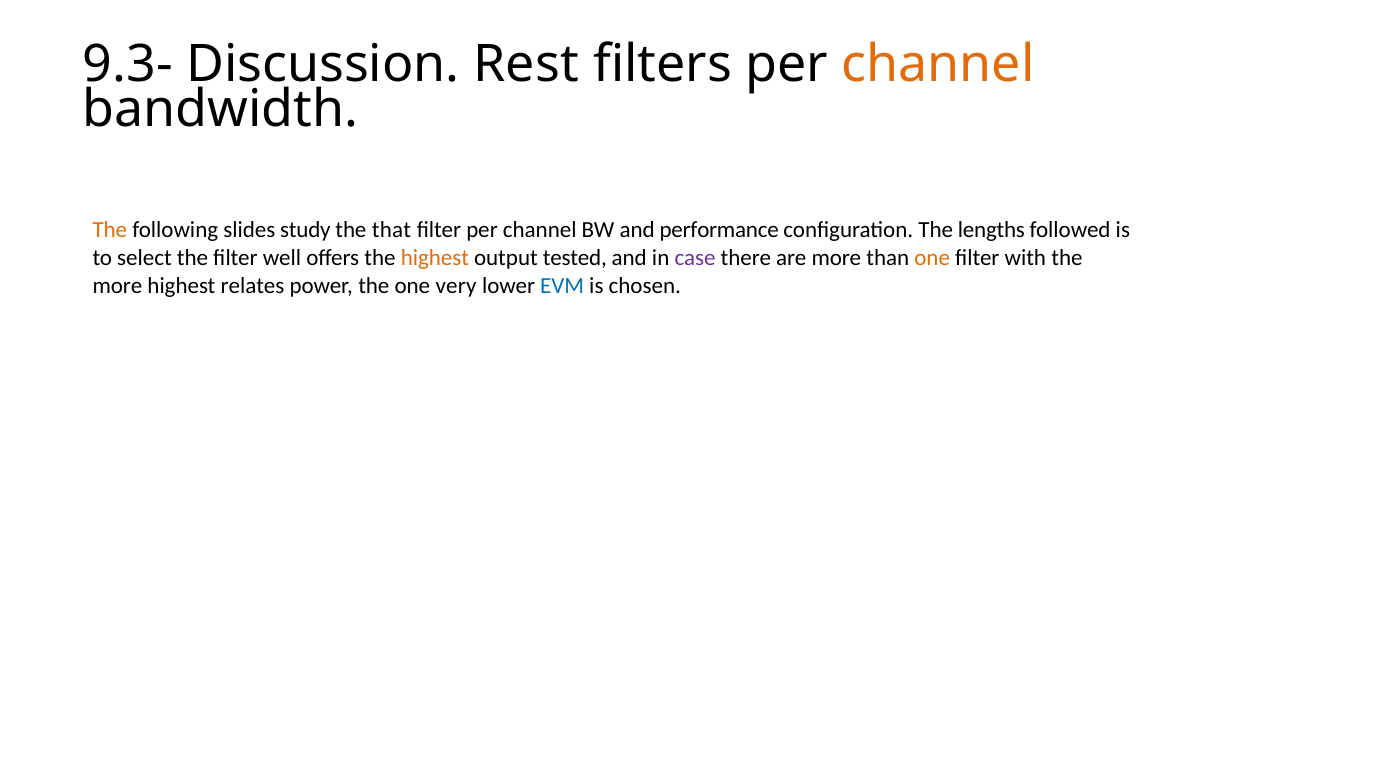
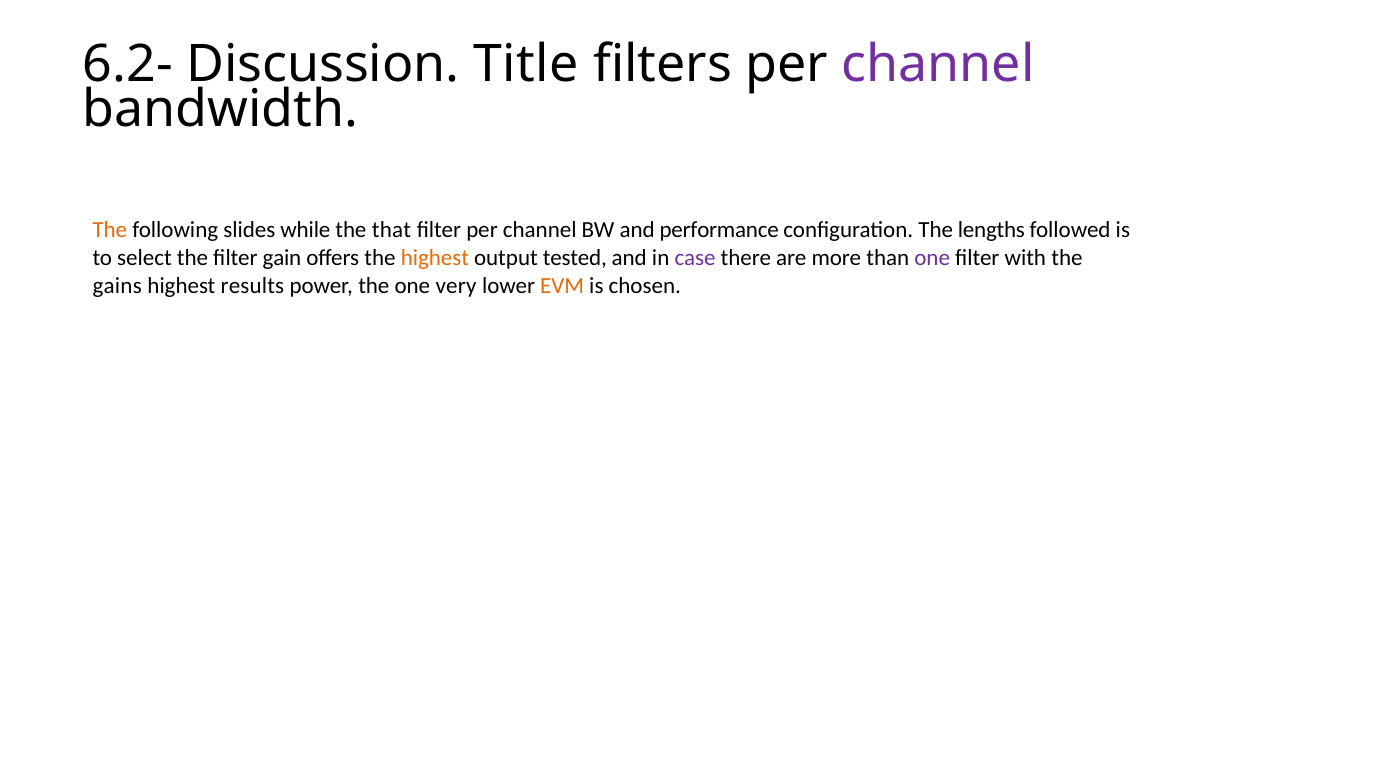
9.3-: 9.3- -> 6.2-
Rest: Rest -> Title
channel at (938, 64) colour: orange -> purple
study: study -> while
well: well -> gain
one at (932, 258) colour: orange -> purple
more at (117, 286): more -> gains
relates: relates -> results
EVM colour: blue -> orange
